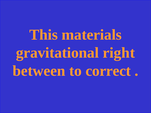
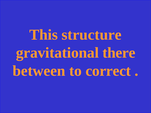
materials: materials -> structure
right: right -> there
